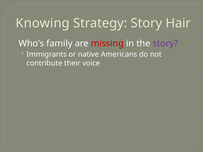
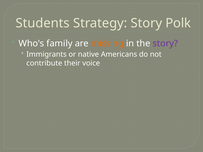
Knowing: Knowing -> Students
Hair: Hair -> Polk
missing colour: red -> orange
